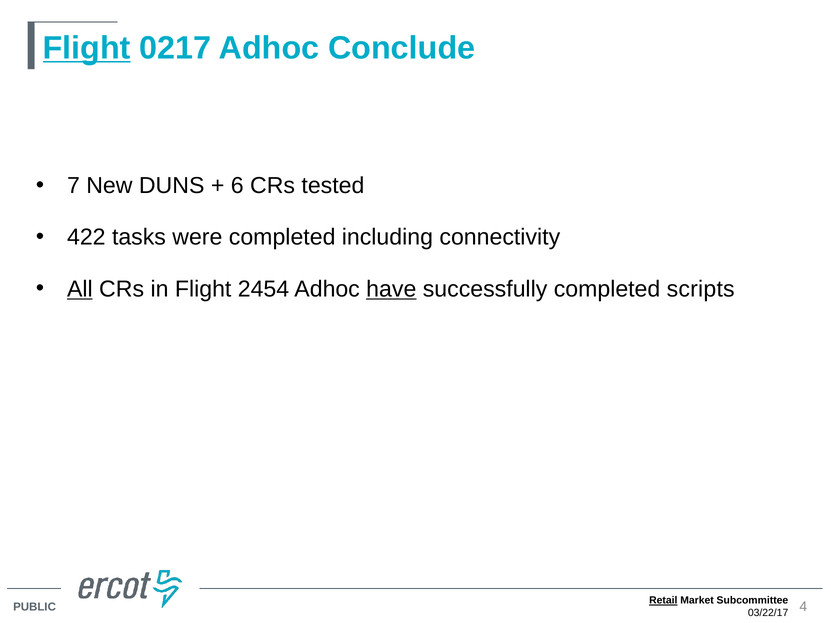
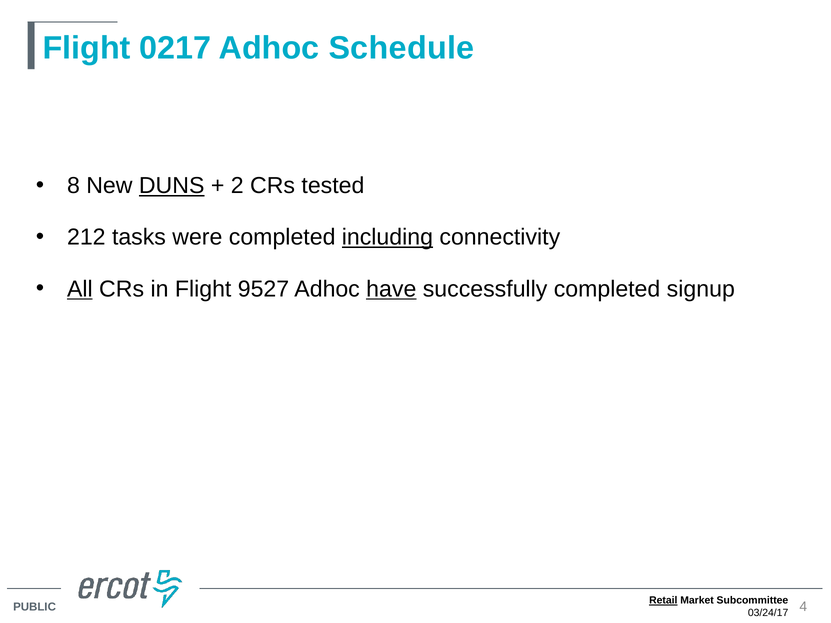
Flight at (87, 48) underline: present -> none
Conclude: Conclude -> Schedule
7: 7 -> 8
DUNS underline: none -> present
6: 6 -> 2
422: 422 -> 212
including underline: none -> present
2454: 2454 -> 9527
scripts: scripts -> signup
03/22/17: 03/22/17 -> 03/24/17
